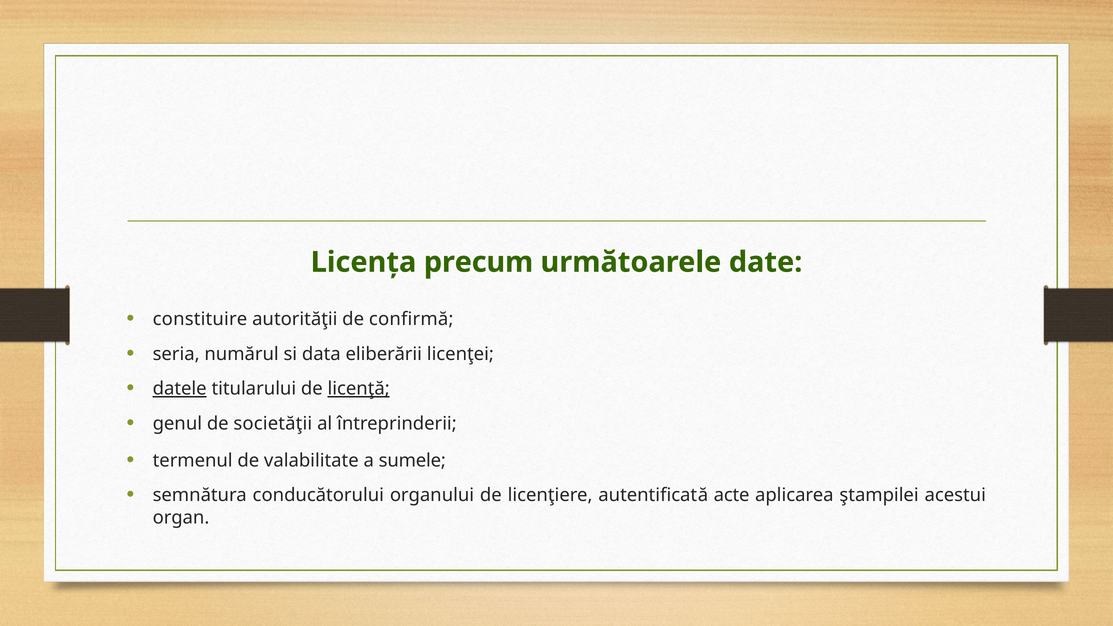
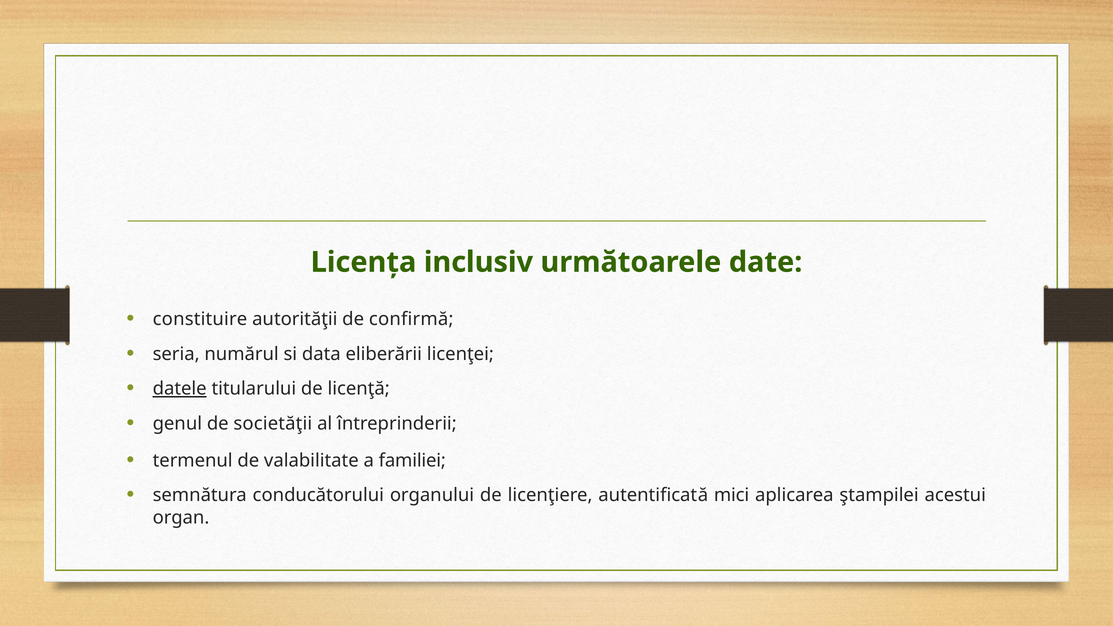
precum: precum -> inclusiv
licenţă underline: present -> none
sumele: sumele -> familiei
acte: acte -> mici
